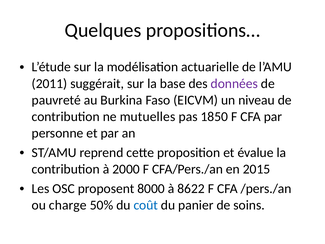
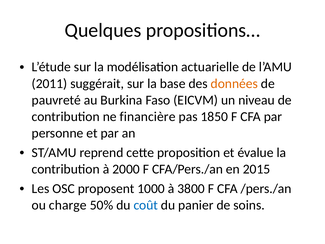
données colour: purple -> orange
mutuelles: mutuelles -> financière
8000: 8000 -> 1000
8622: 8622 -> 3800
